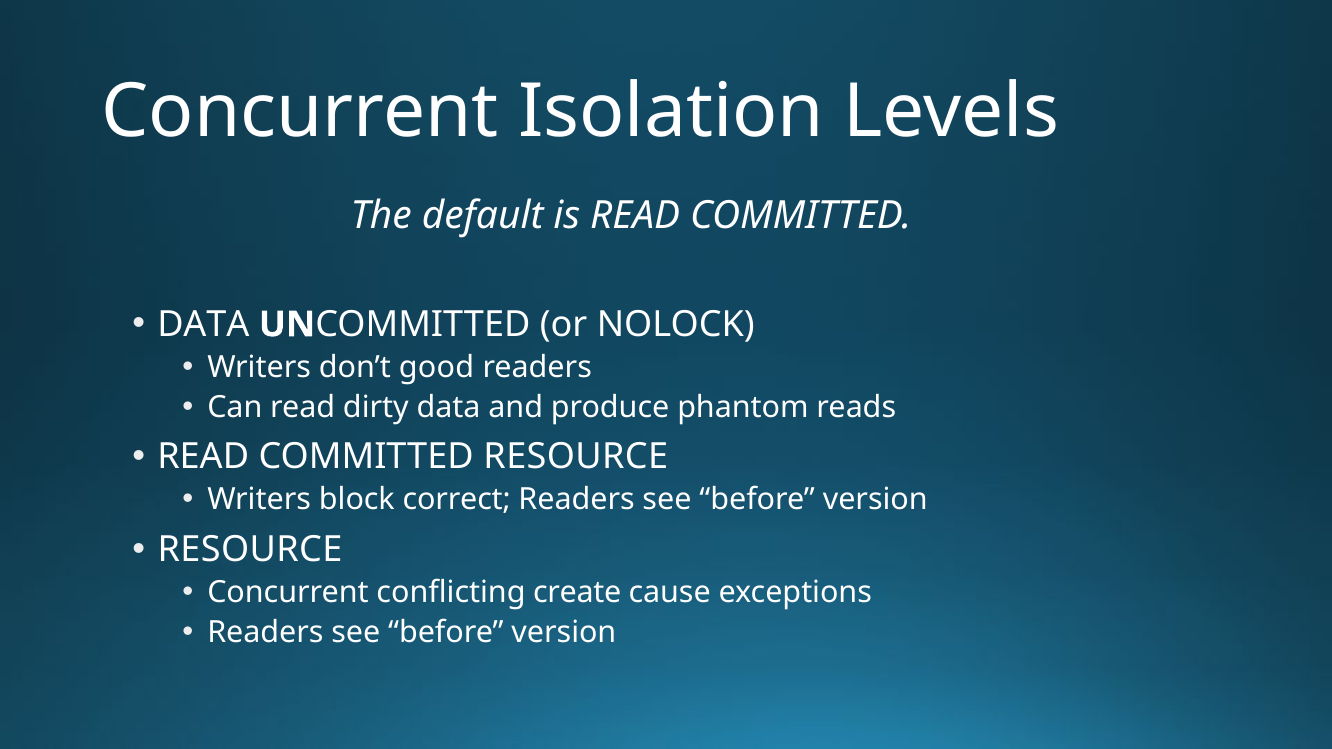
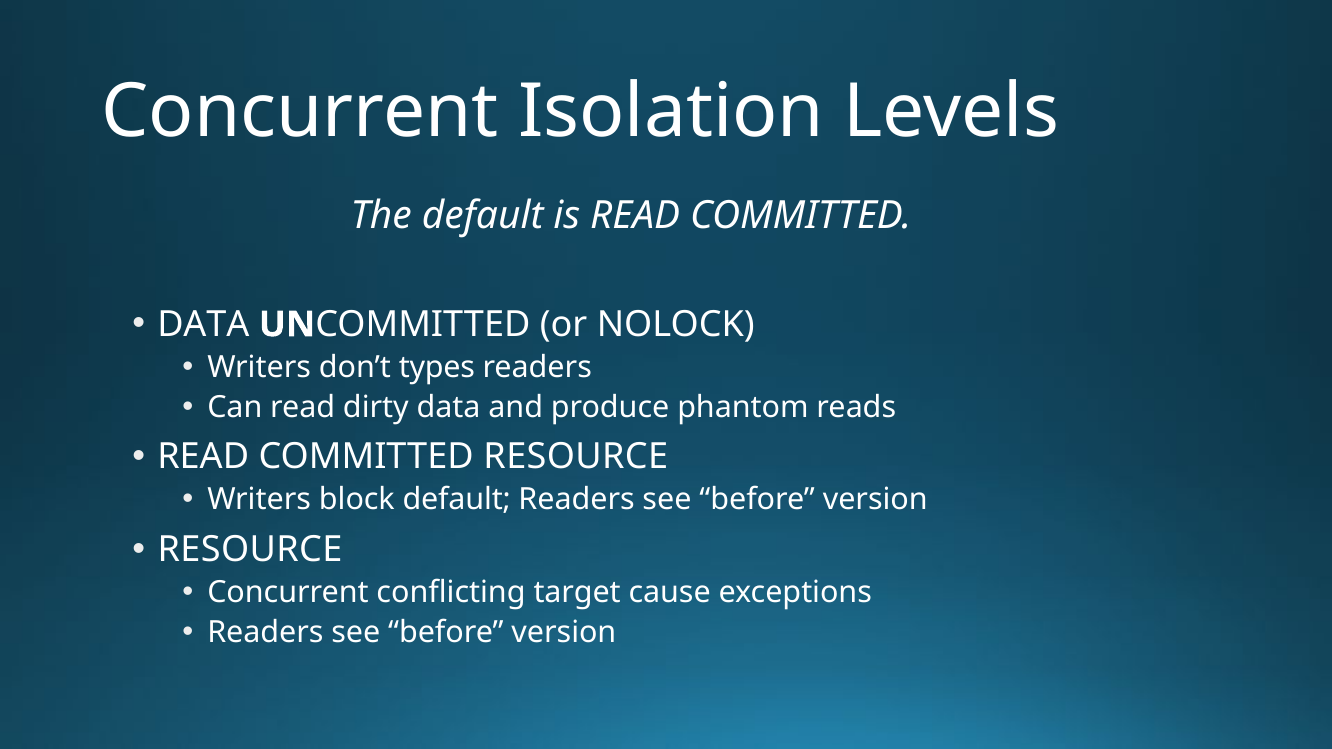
good: good -> types
block correct: correct -> default
create: create -> target
